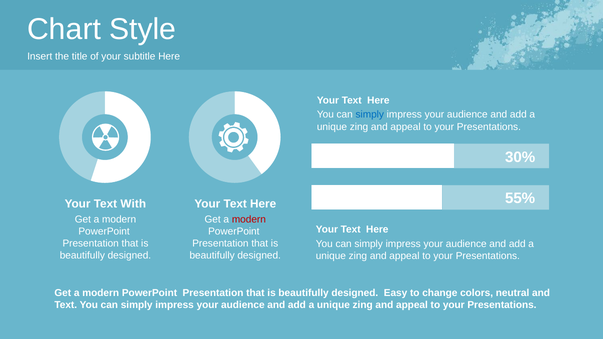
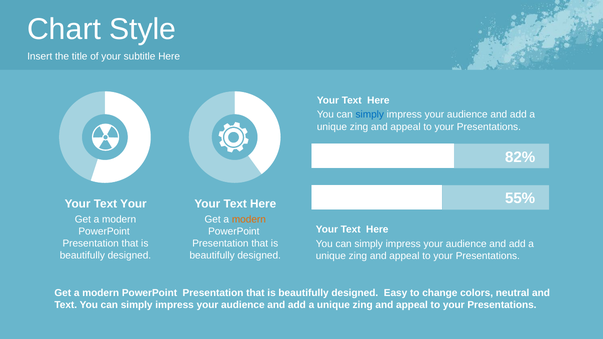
30%: 30% -> 82%
Text With: With -> Your
modern at (249, 220) colour: red -> orange
